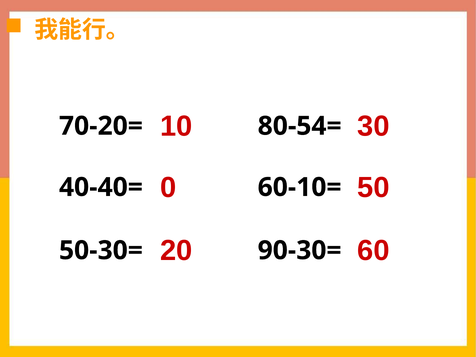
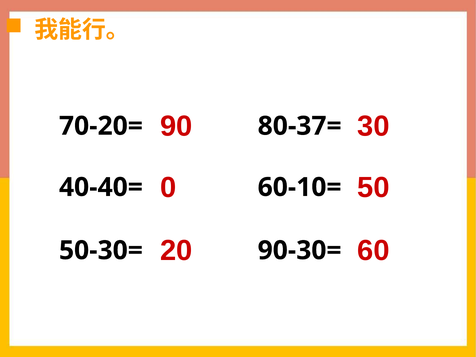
10: 10 -> 90
80-54=: 80-54= -> 80-37=
